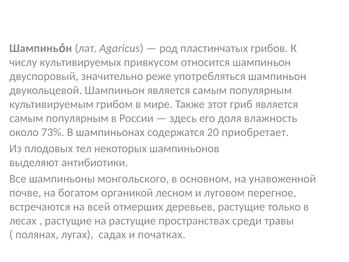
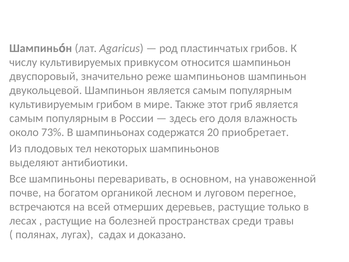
реже употребляться: употребляться -> шампиньонов
монгольского: монгольского -> переваривать
на растущие: растущие -> болезней
початках: початках -> доказано
